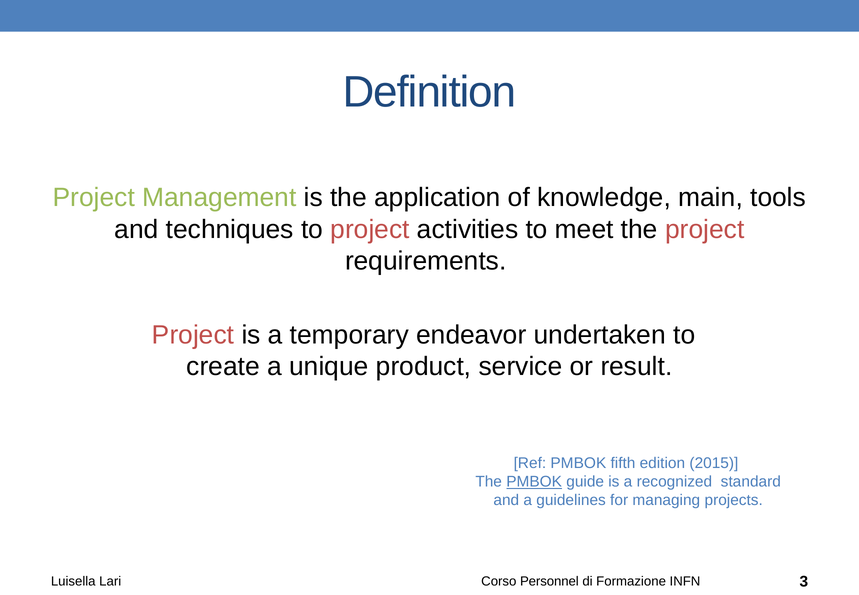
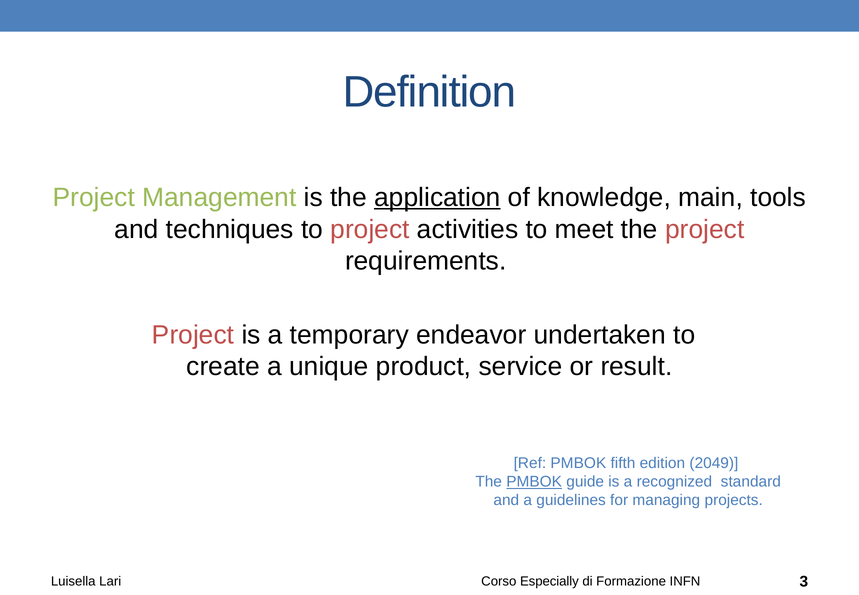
application underline: none -> present
2015: 2015 -> 2049
Personnel: Personnel -> Especially
